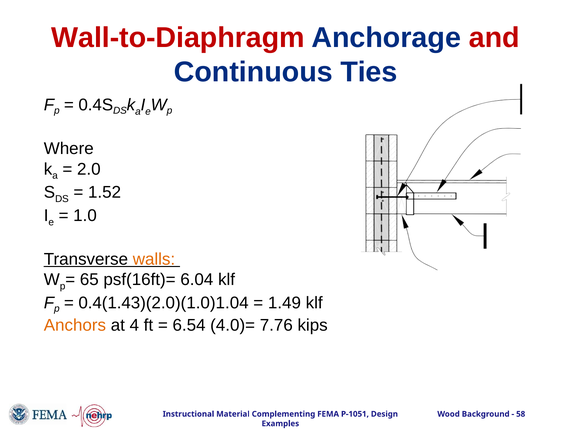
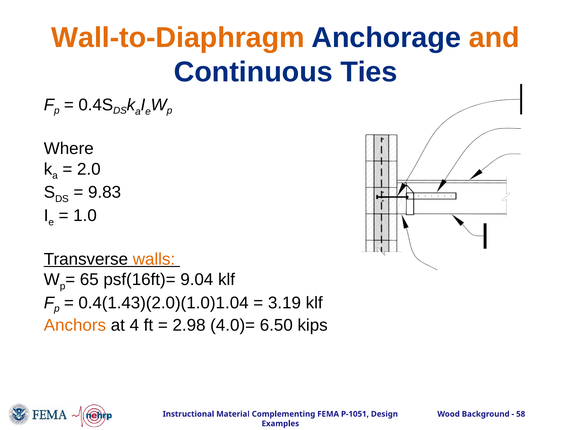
Wall-to-Diaphragm colour: red -> orange
and colour: red -> orange
1.52: 1.52 -> 9.83
6.04: 6.04 -> 9.04
1.49: 1.49 -> 3.19
6.54: 6.54 -> 2.98
7.76: 7.76 -> 6.50
